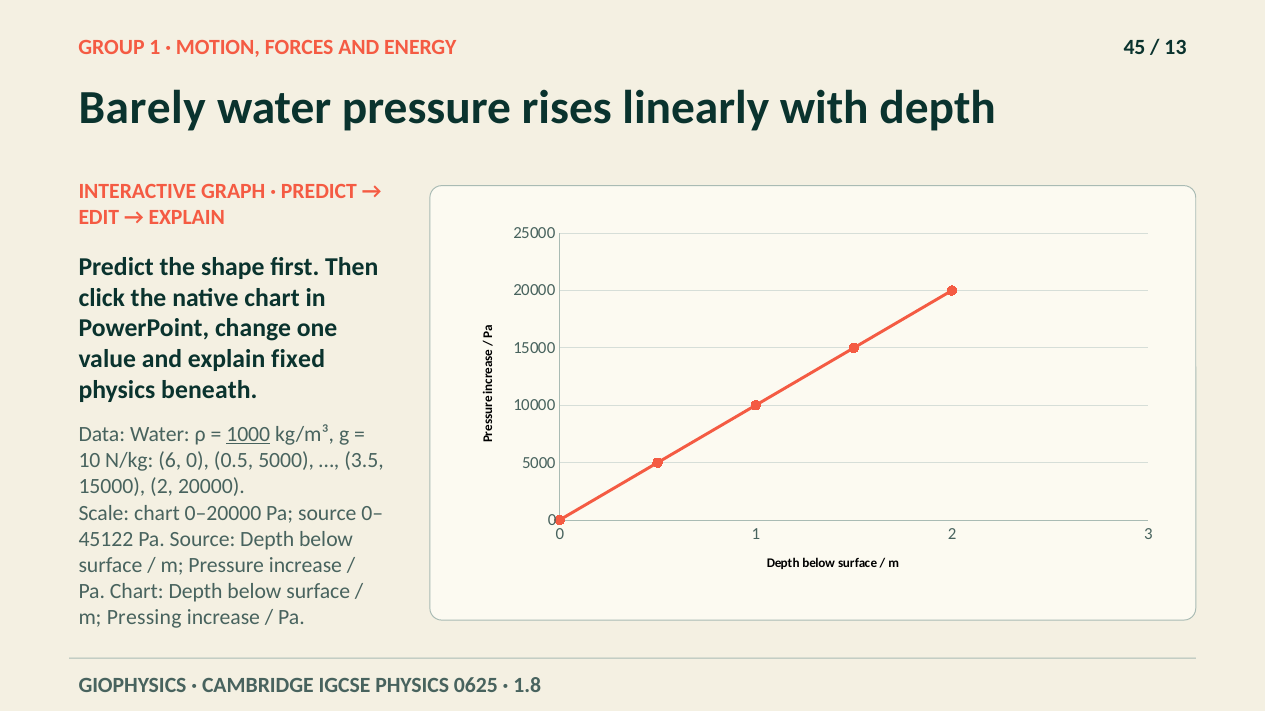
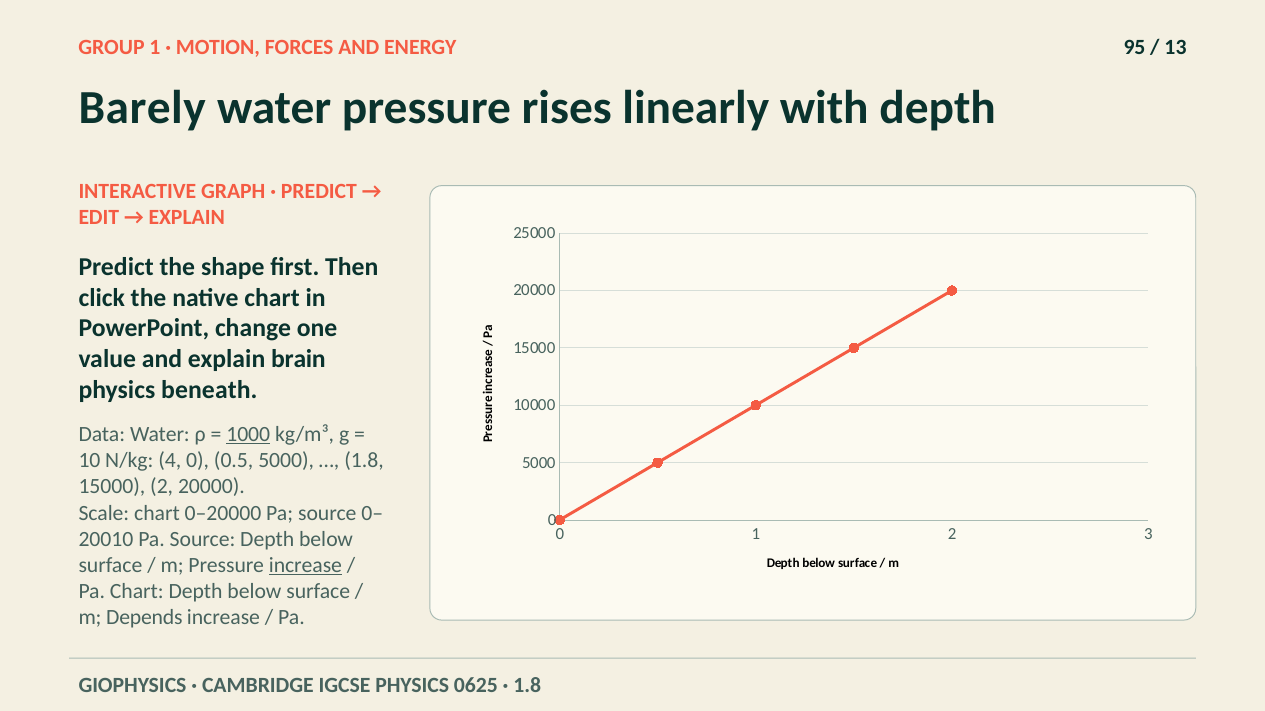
45: 45 -> 95
fixed: fixed -> brain
6: 6 -> 4
3.5 at (364, 460): 3.5 -> 1.8
45122: 45122 -> 20010
increase at (305, 566) underline: none -> present
Pressing: Pressing -> Depends
